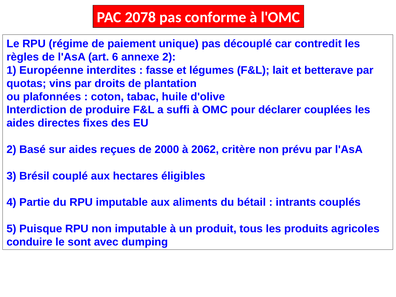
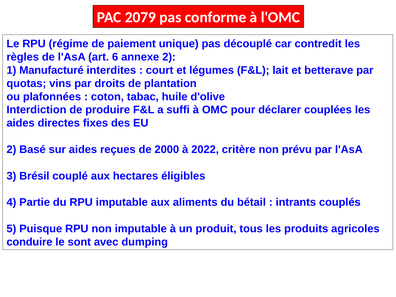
2078: 2078 -> 2079
Européenne: Européenne -> Manufacturé
fasse: fasse -> court
2062: 2062 -> 2022
